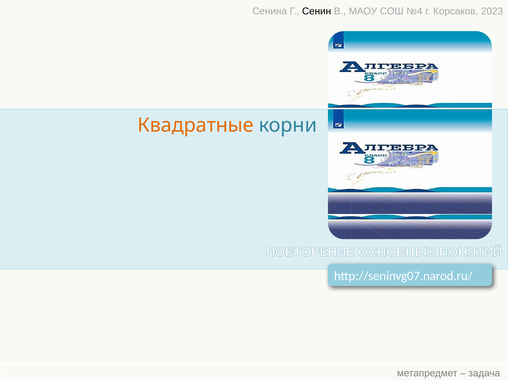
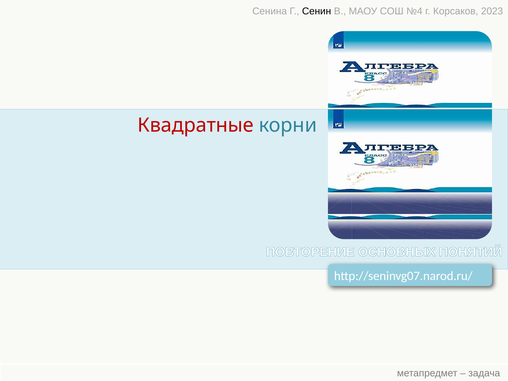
Квадратные colour: orange -> red
